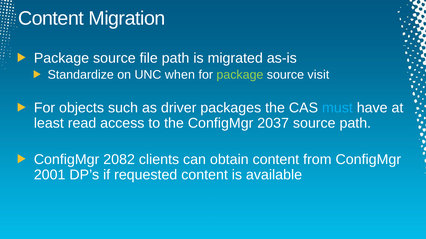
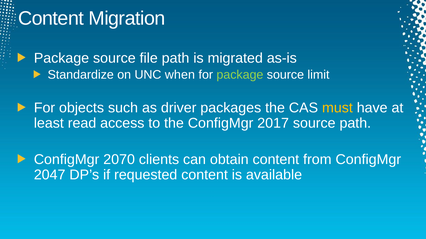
visit: visit -> limit
must colour: light blue -> yellow
2037: 2037 -> 2017
2082: 2082 -> 2070
2001: 2001 -> 2047
